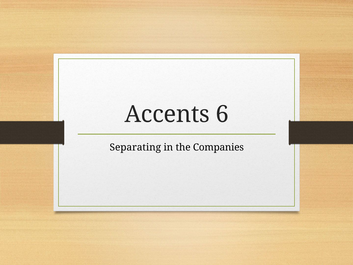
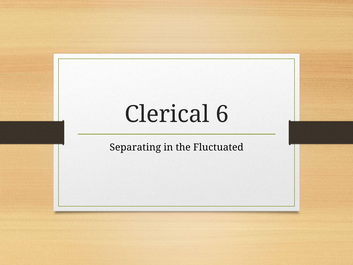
Accents: Accents -> Clerical
Companies: Companies -> Fluctuated
